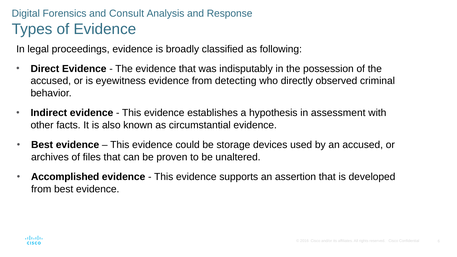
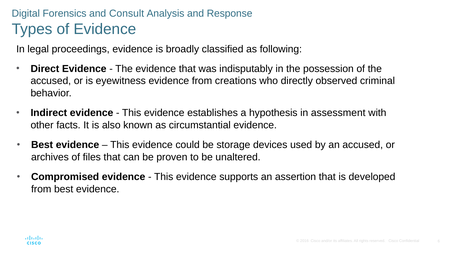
detecting: detecting -> creations
Accomplished: Accomplished -> Compromised
